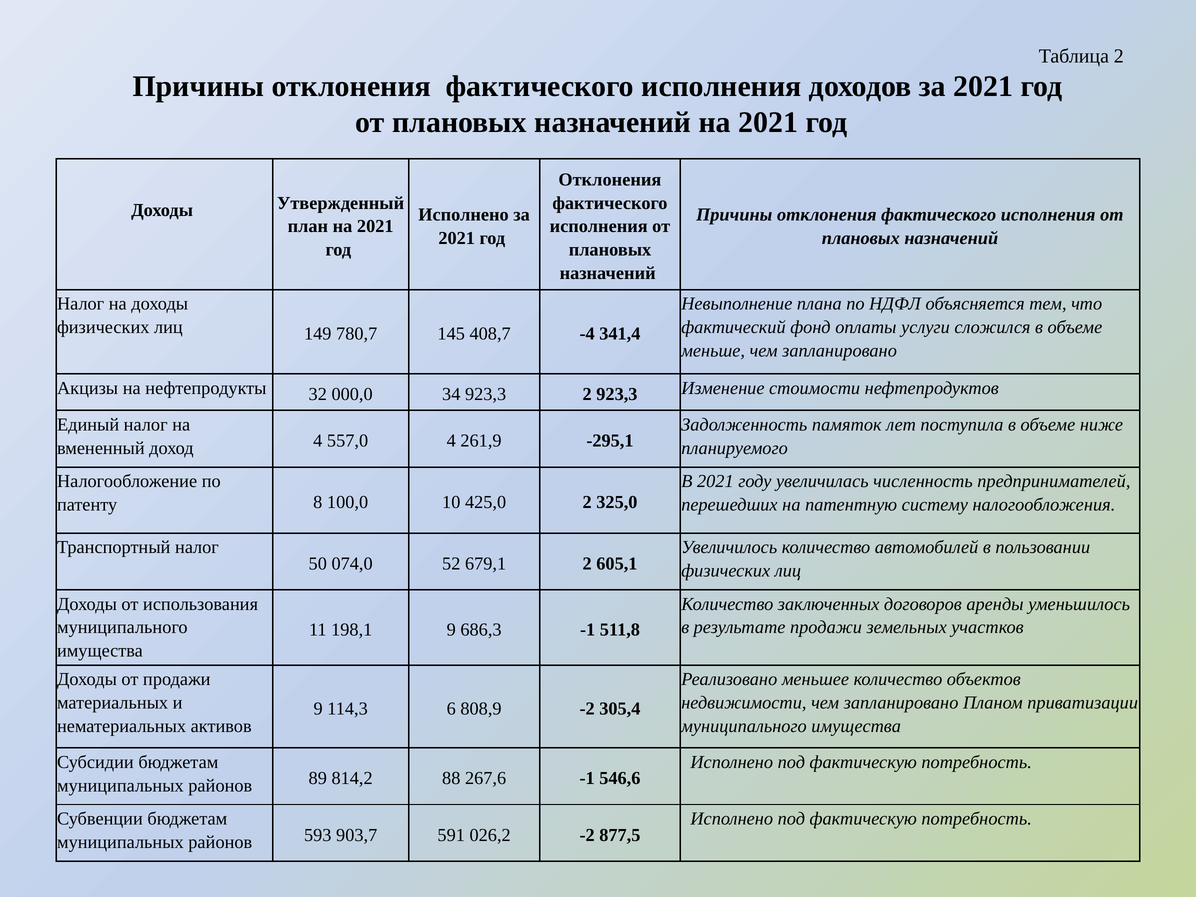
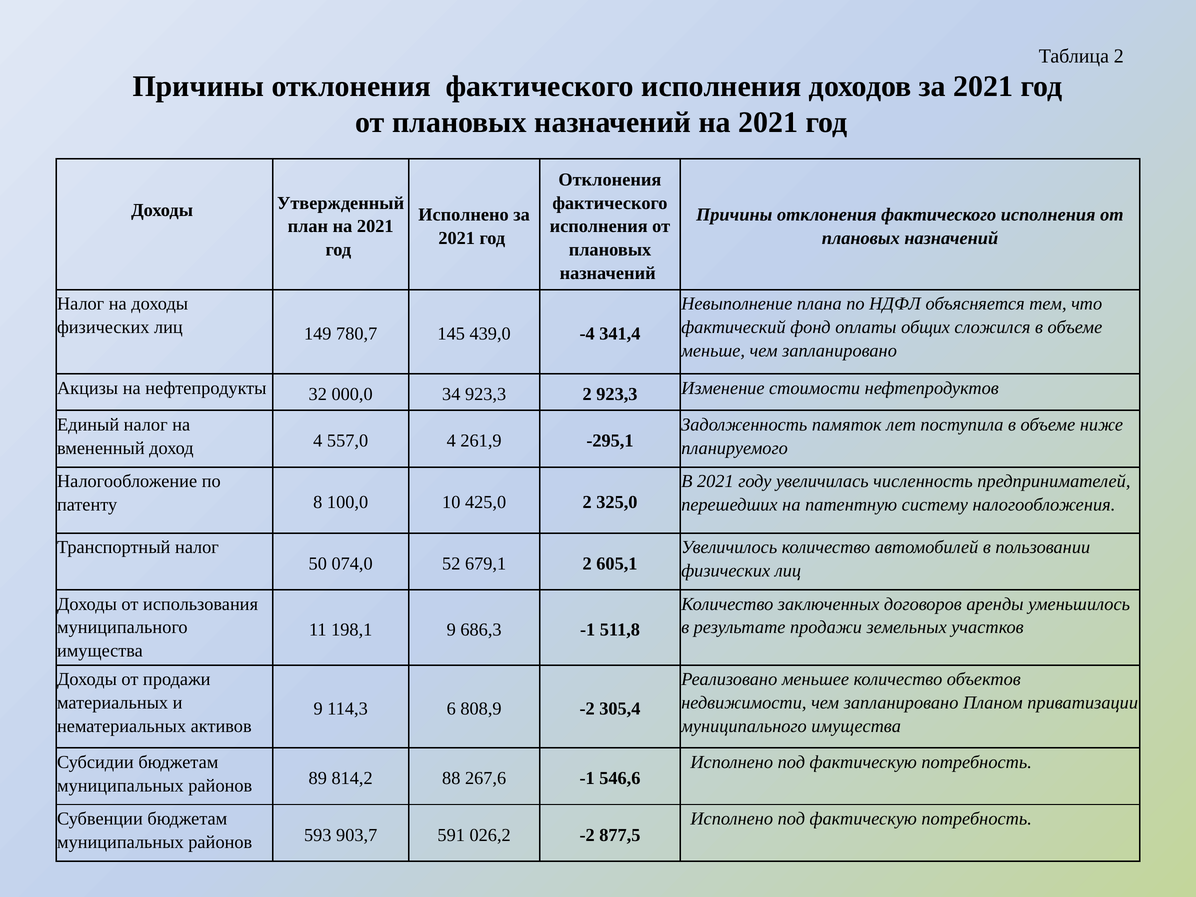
408,7: 408,7 -> 439,0
услуги: услуги -> общих
